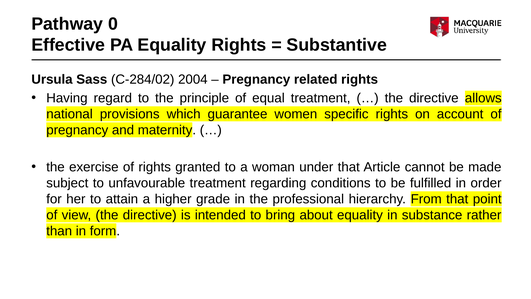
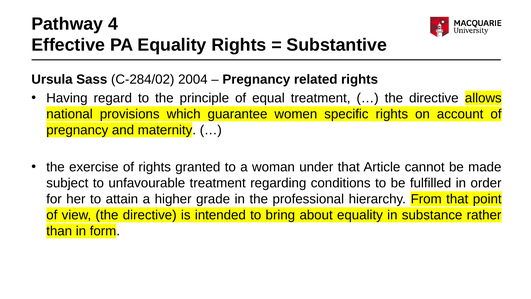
0: 0 -> 4
